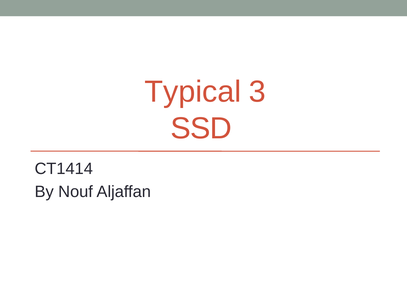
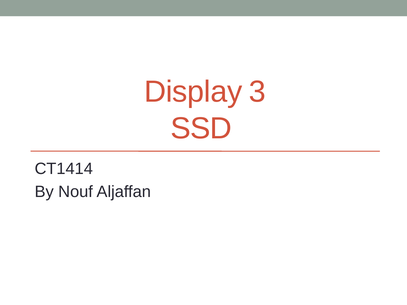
Typical: Typical -> Display
